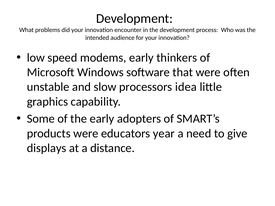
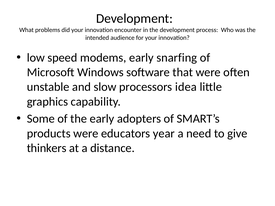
thinkers: thinkers -> snarfing
displays: displays -> thinkers
